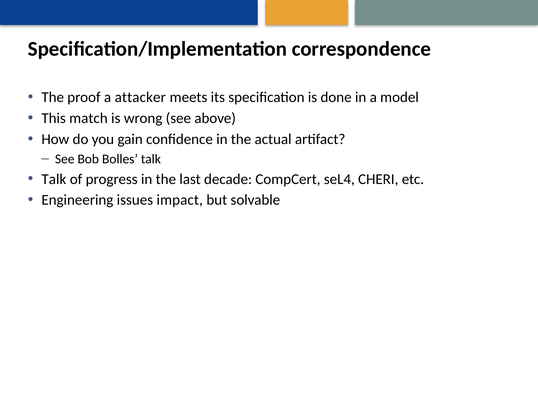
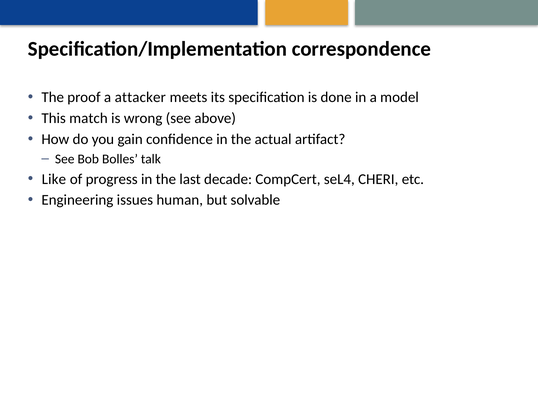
Talk at (54, 179): Talk -> Like
impact: impact -> human
